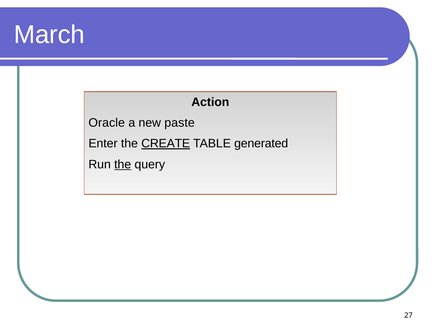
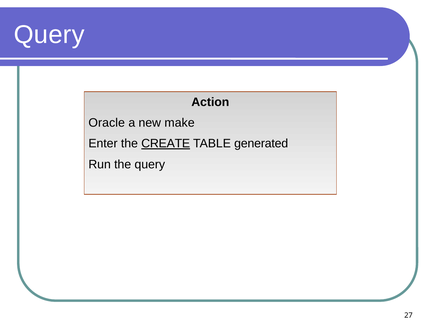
March at (49, 35): March -> Query
paste: paste -> make
the at (123, 164) underline: present -> none
